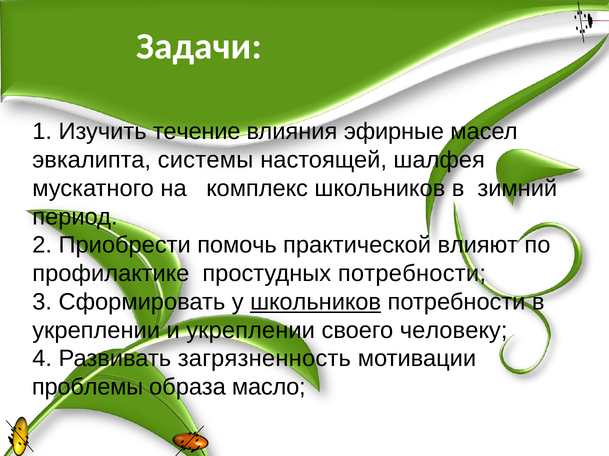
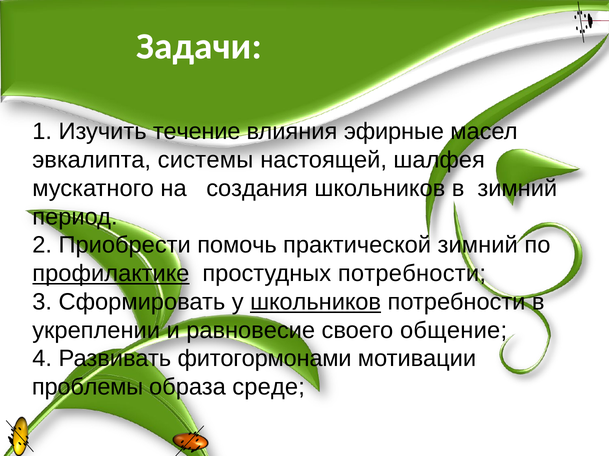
комплекс: комплекс -> создания
практической влияют: влияют -> зимний
профилактике underline: none -> present
и укреплении: укреплении -> равновесие
человеку: человеку -> общение
загрязненность: загрязненность -> фитогормонами
масло: масло -> среде
